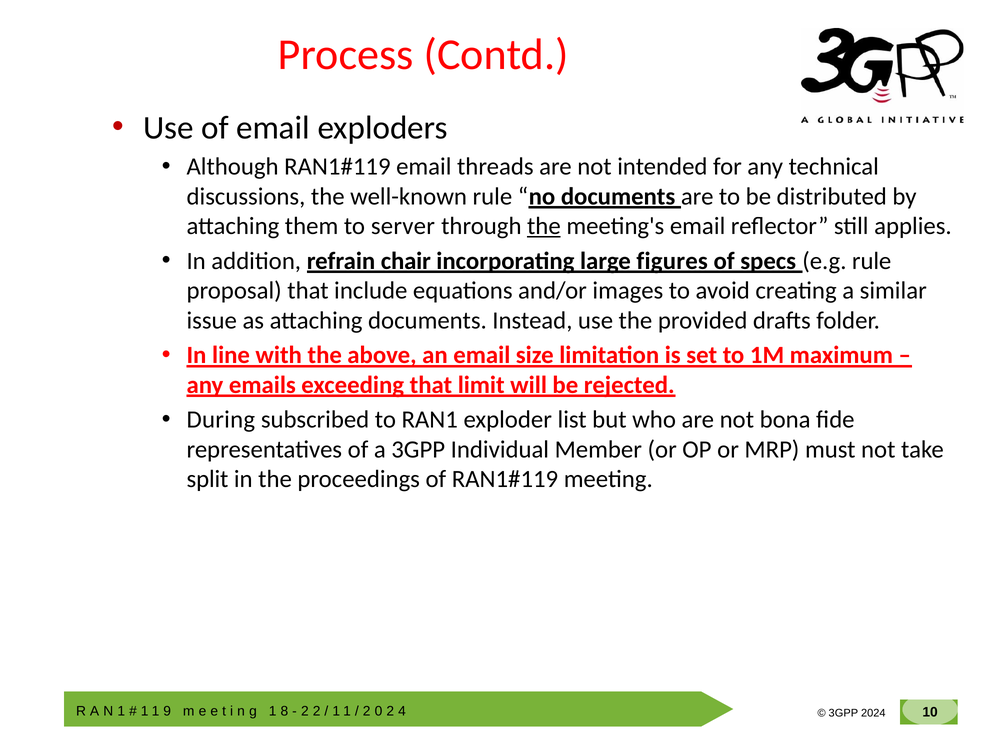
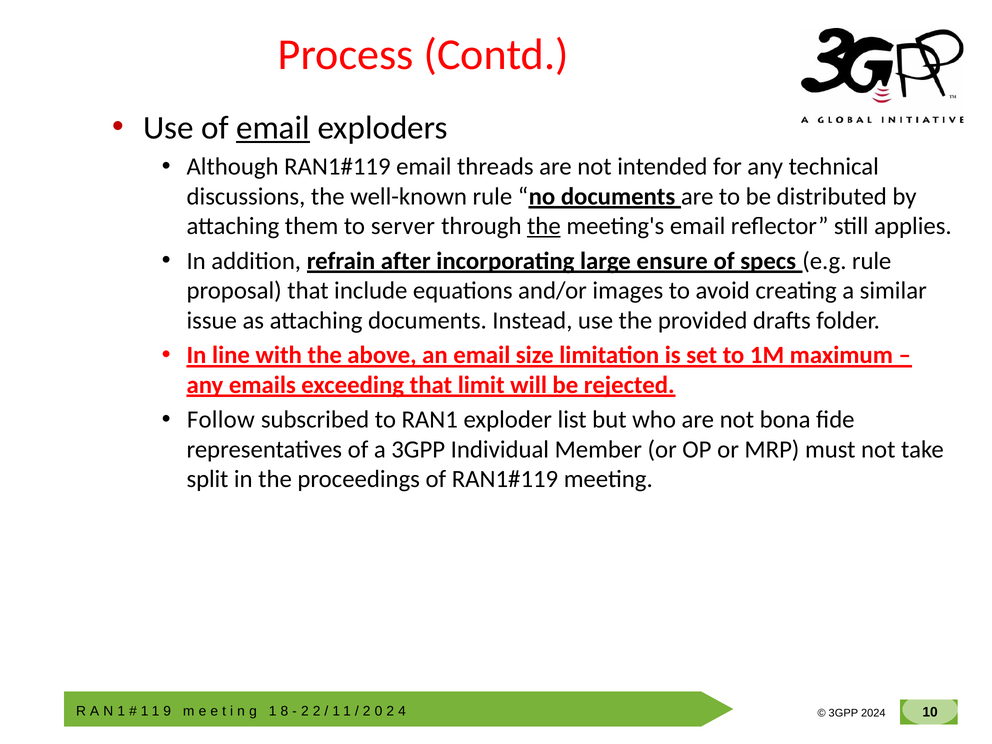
email at (273, 128) underline: none -> present
chair: chair -> after
figures: figures -> ensure
During: During -> Follow
